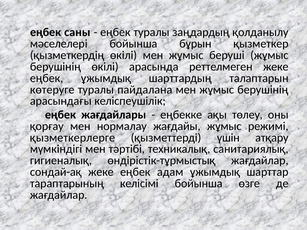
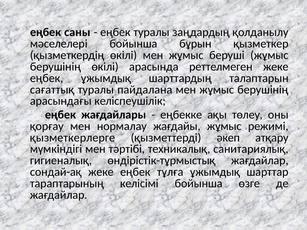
көтеруге: көтеруге -> сағаттық
үшiн: үшiн -> әкеп
адам: адам -> тұлға
